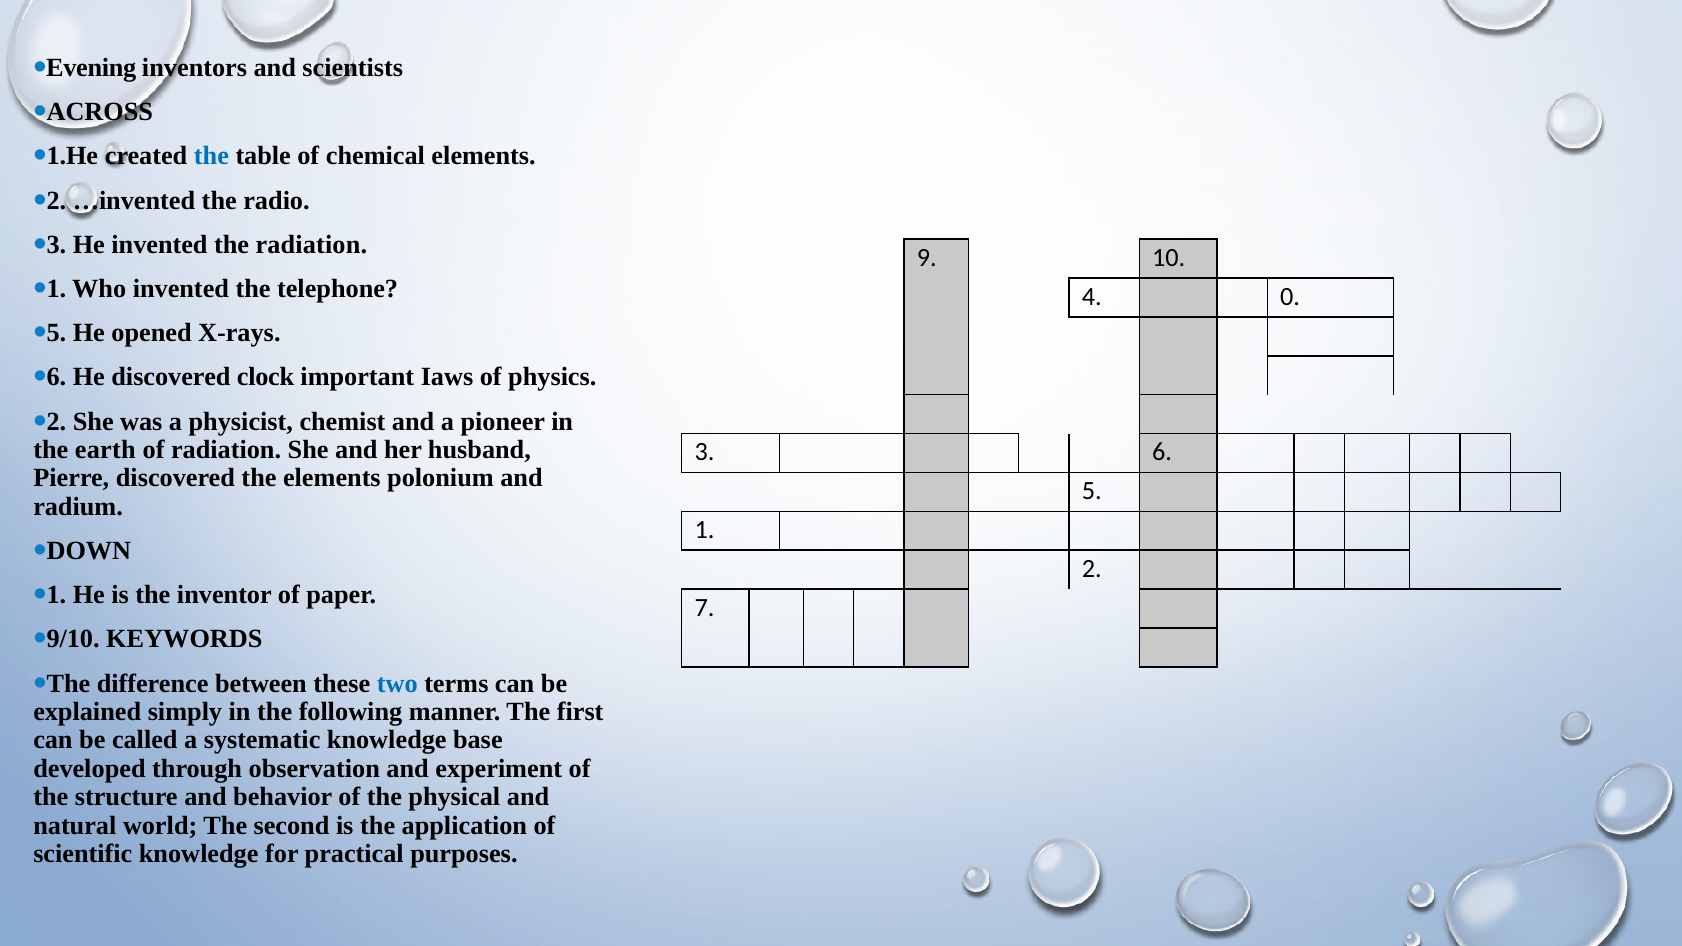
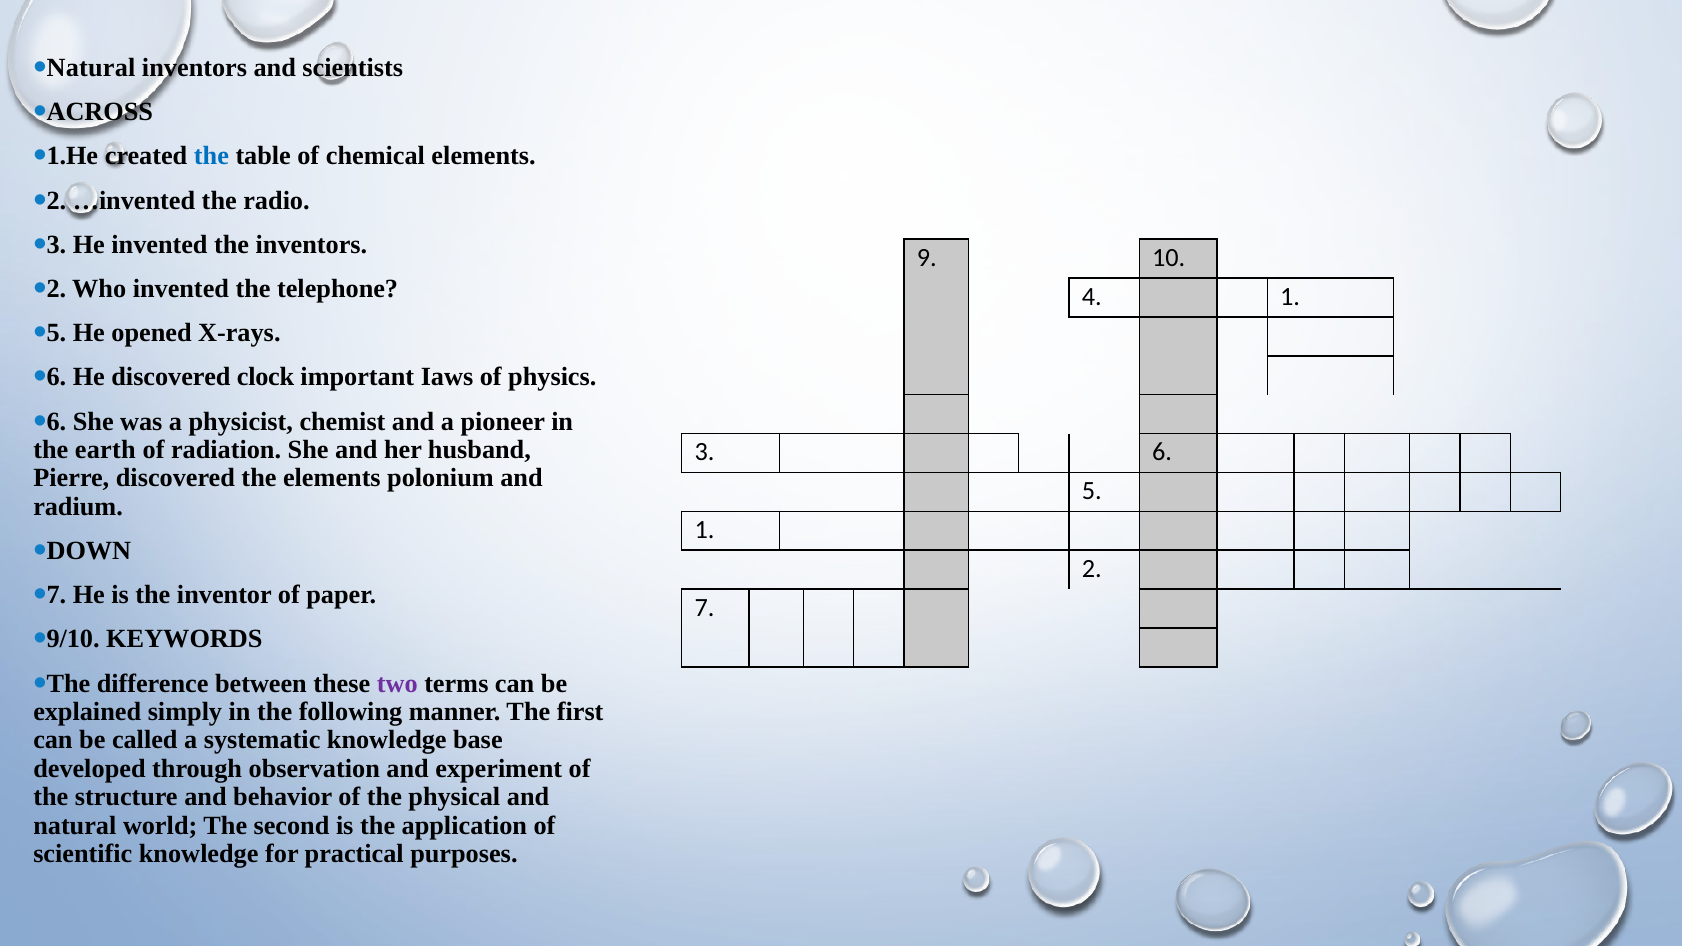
Evening at (91, 68): Evening -> Natural
the radiation: radiation -> inventors
1 at (56, 289): 1 -> 2
4 0: 0 -> 1
2 at (56, 421): 2 -> 6
1 at (56, 595): 1 -> 7
two colour: blue -> purple
